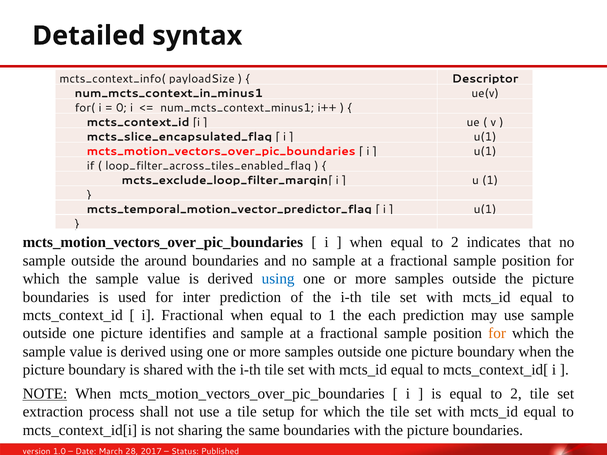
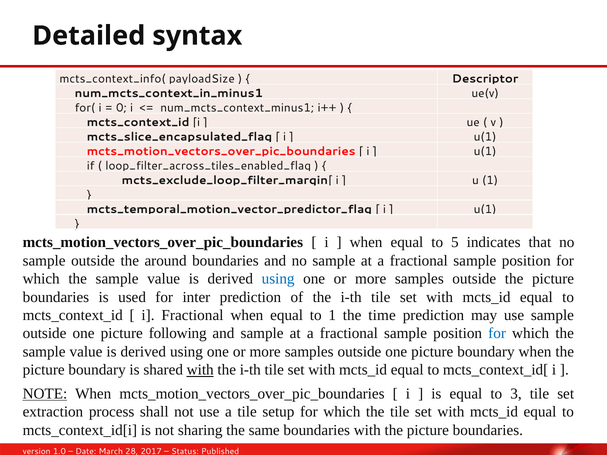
when equal to 2: 2 -> 5
each: each -> time
identifies: identifies -> following
for at (497, 334) colour: orange -> blue
with at (200, 370) underline: none -> present
is equal to 2: 2 -> 3
